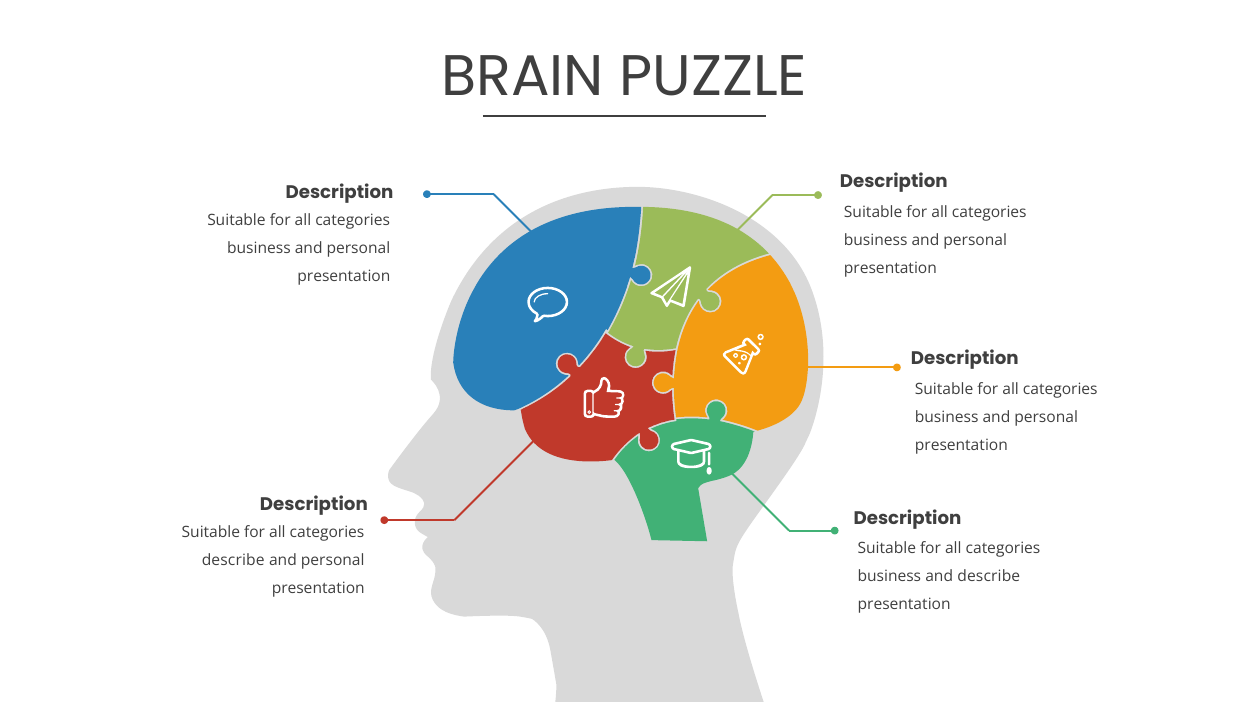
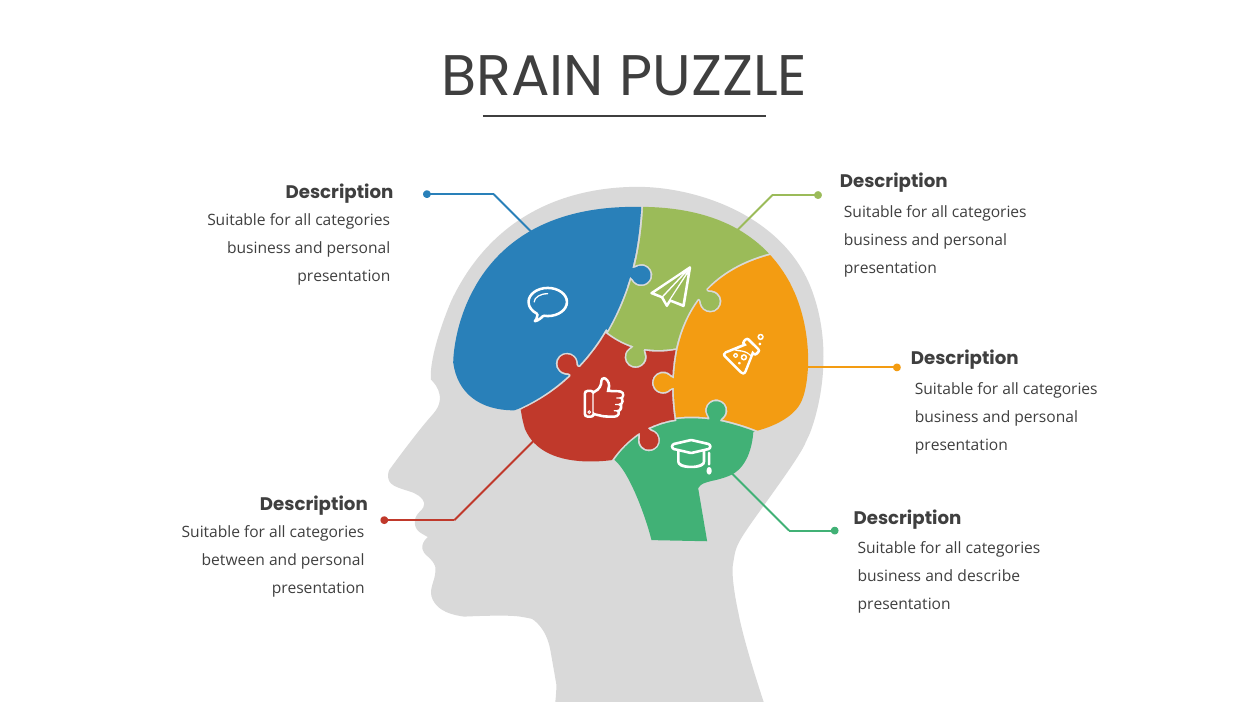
describe at (233, 561): describe -> between
